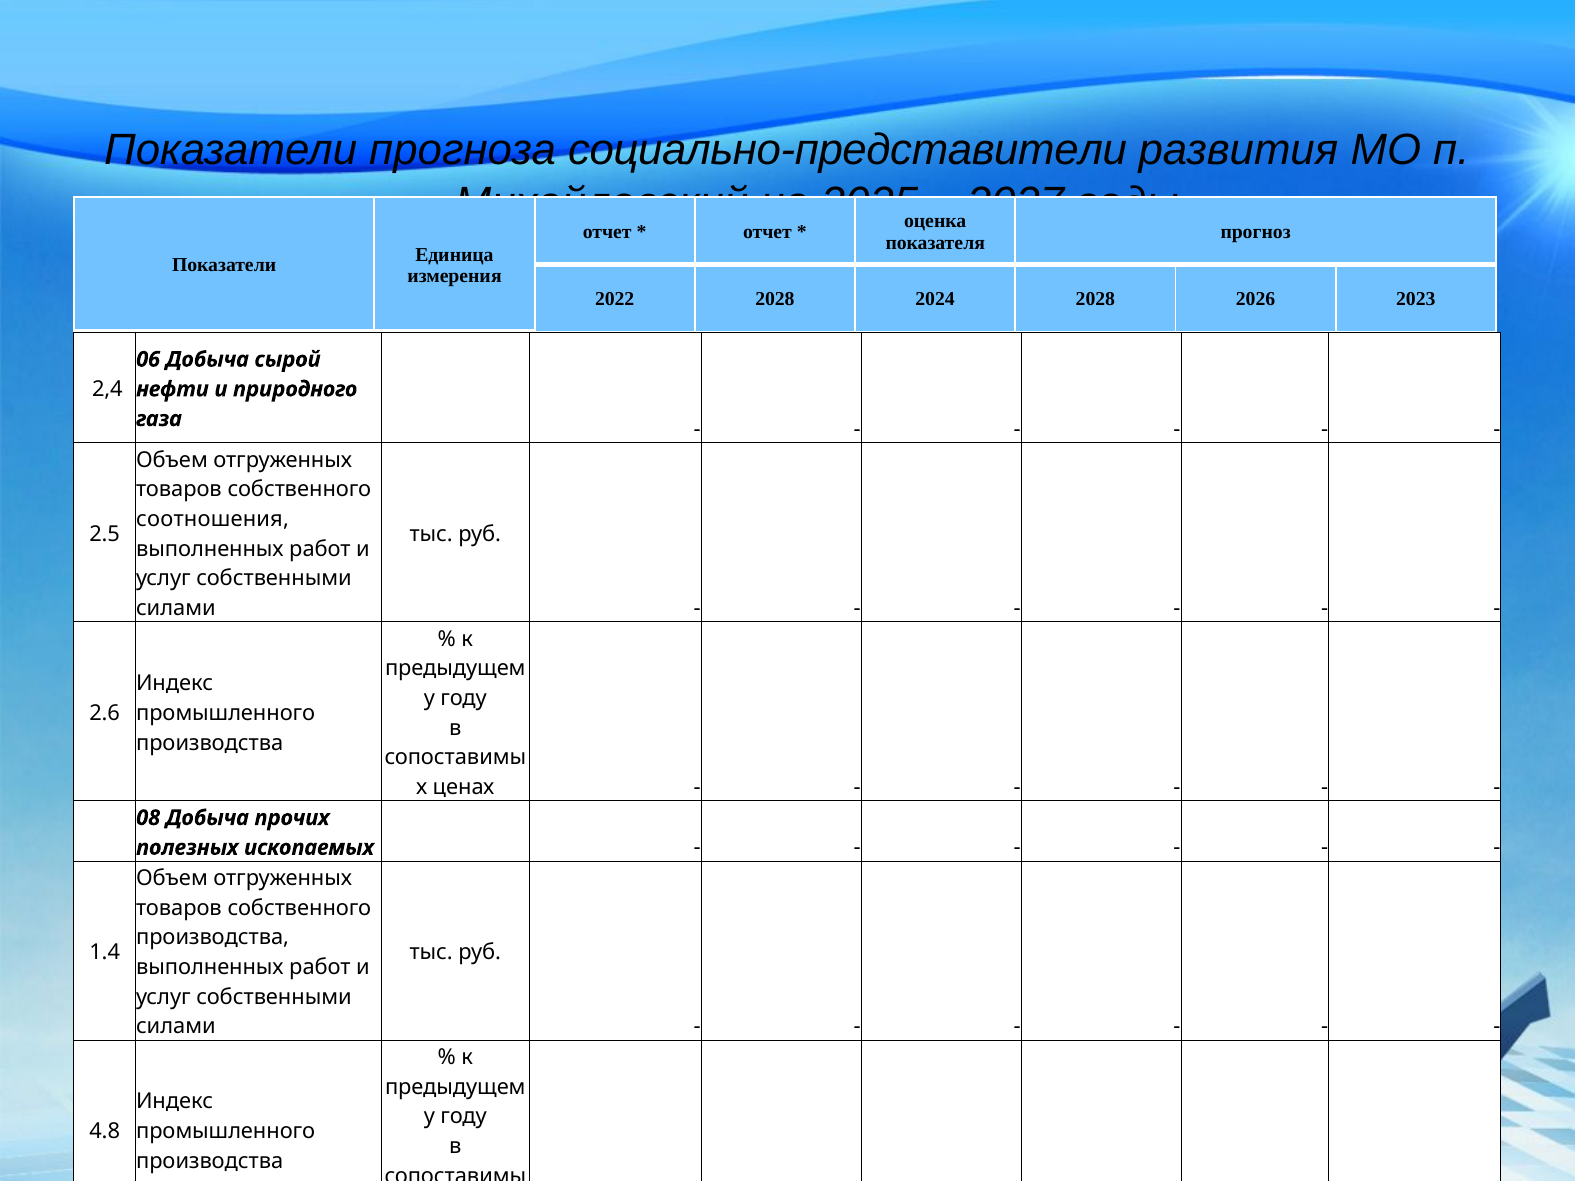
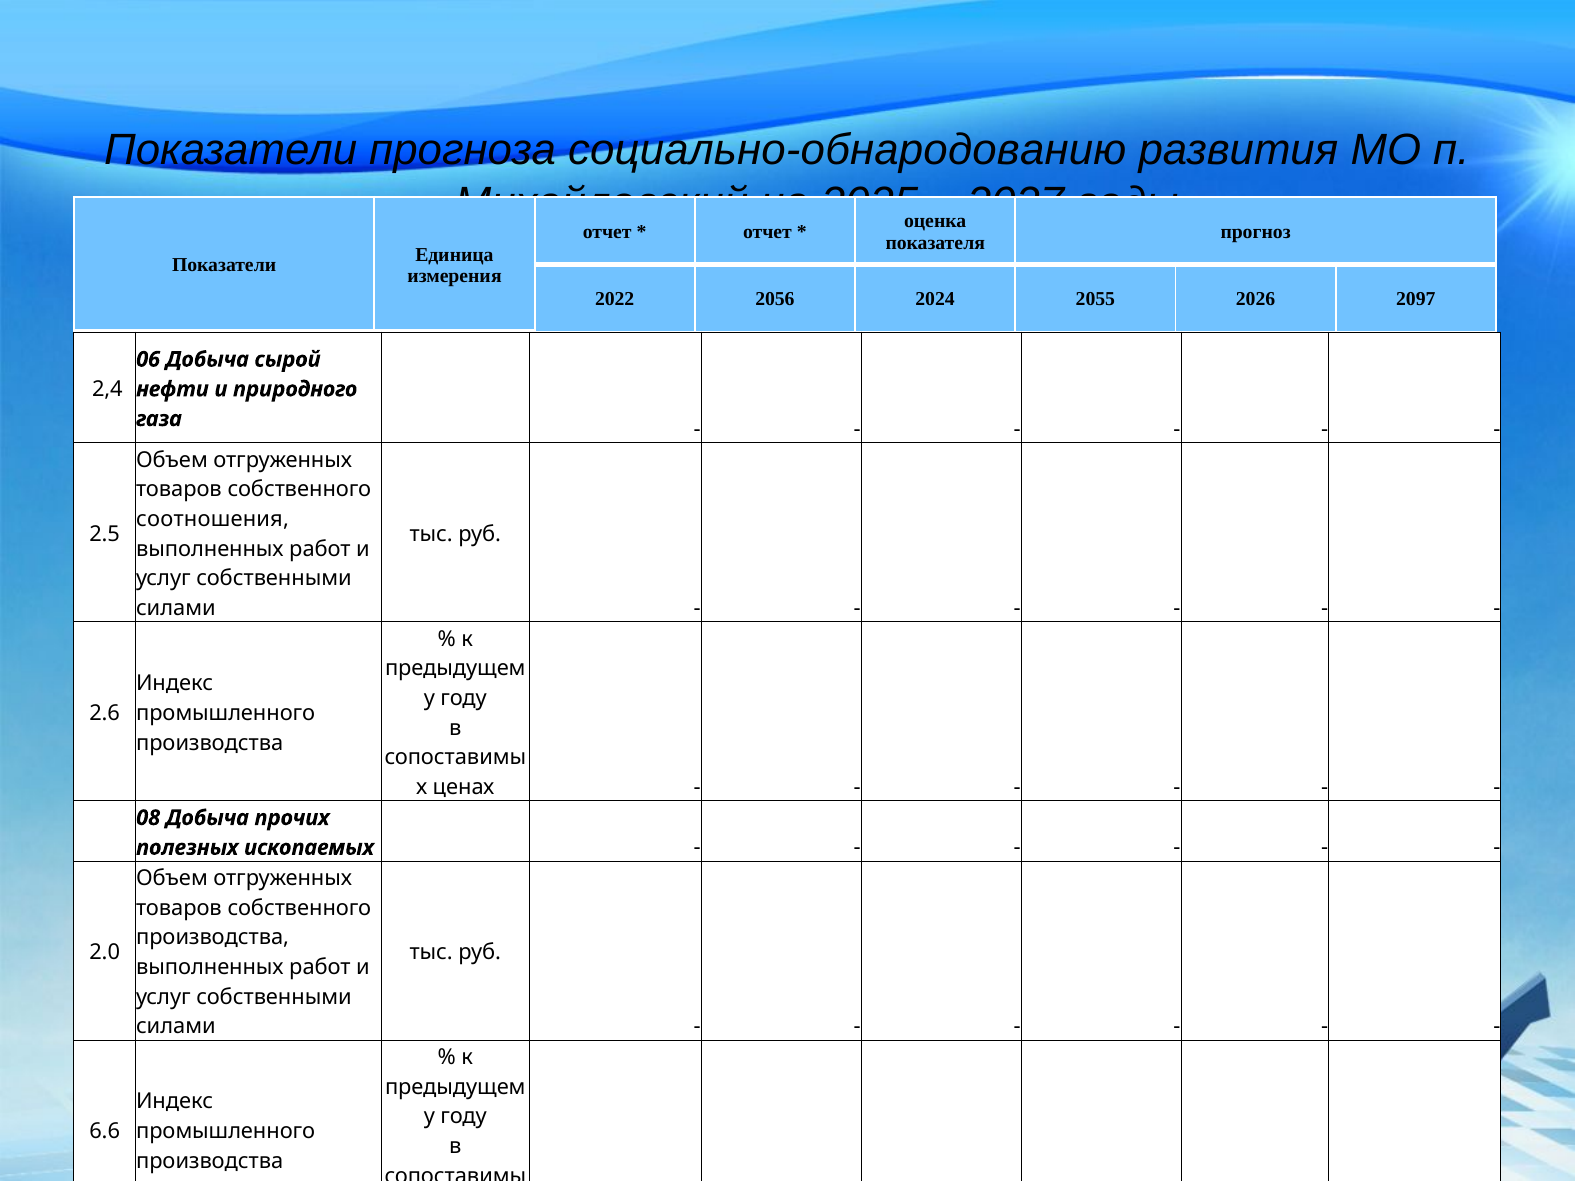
социально-представители: социально-представители -> социально-обнародованию
2022 2028: 2028 -> 2056
2024 2028: 2028 -> 2055
2023: 2023 -> 2097
1.4: 1.4 -> 2.0
4.8: 4.8 -> 6.6
